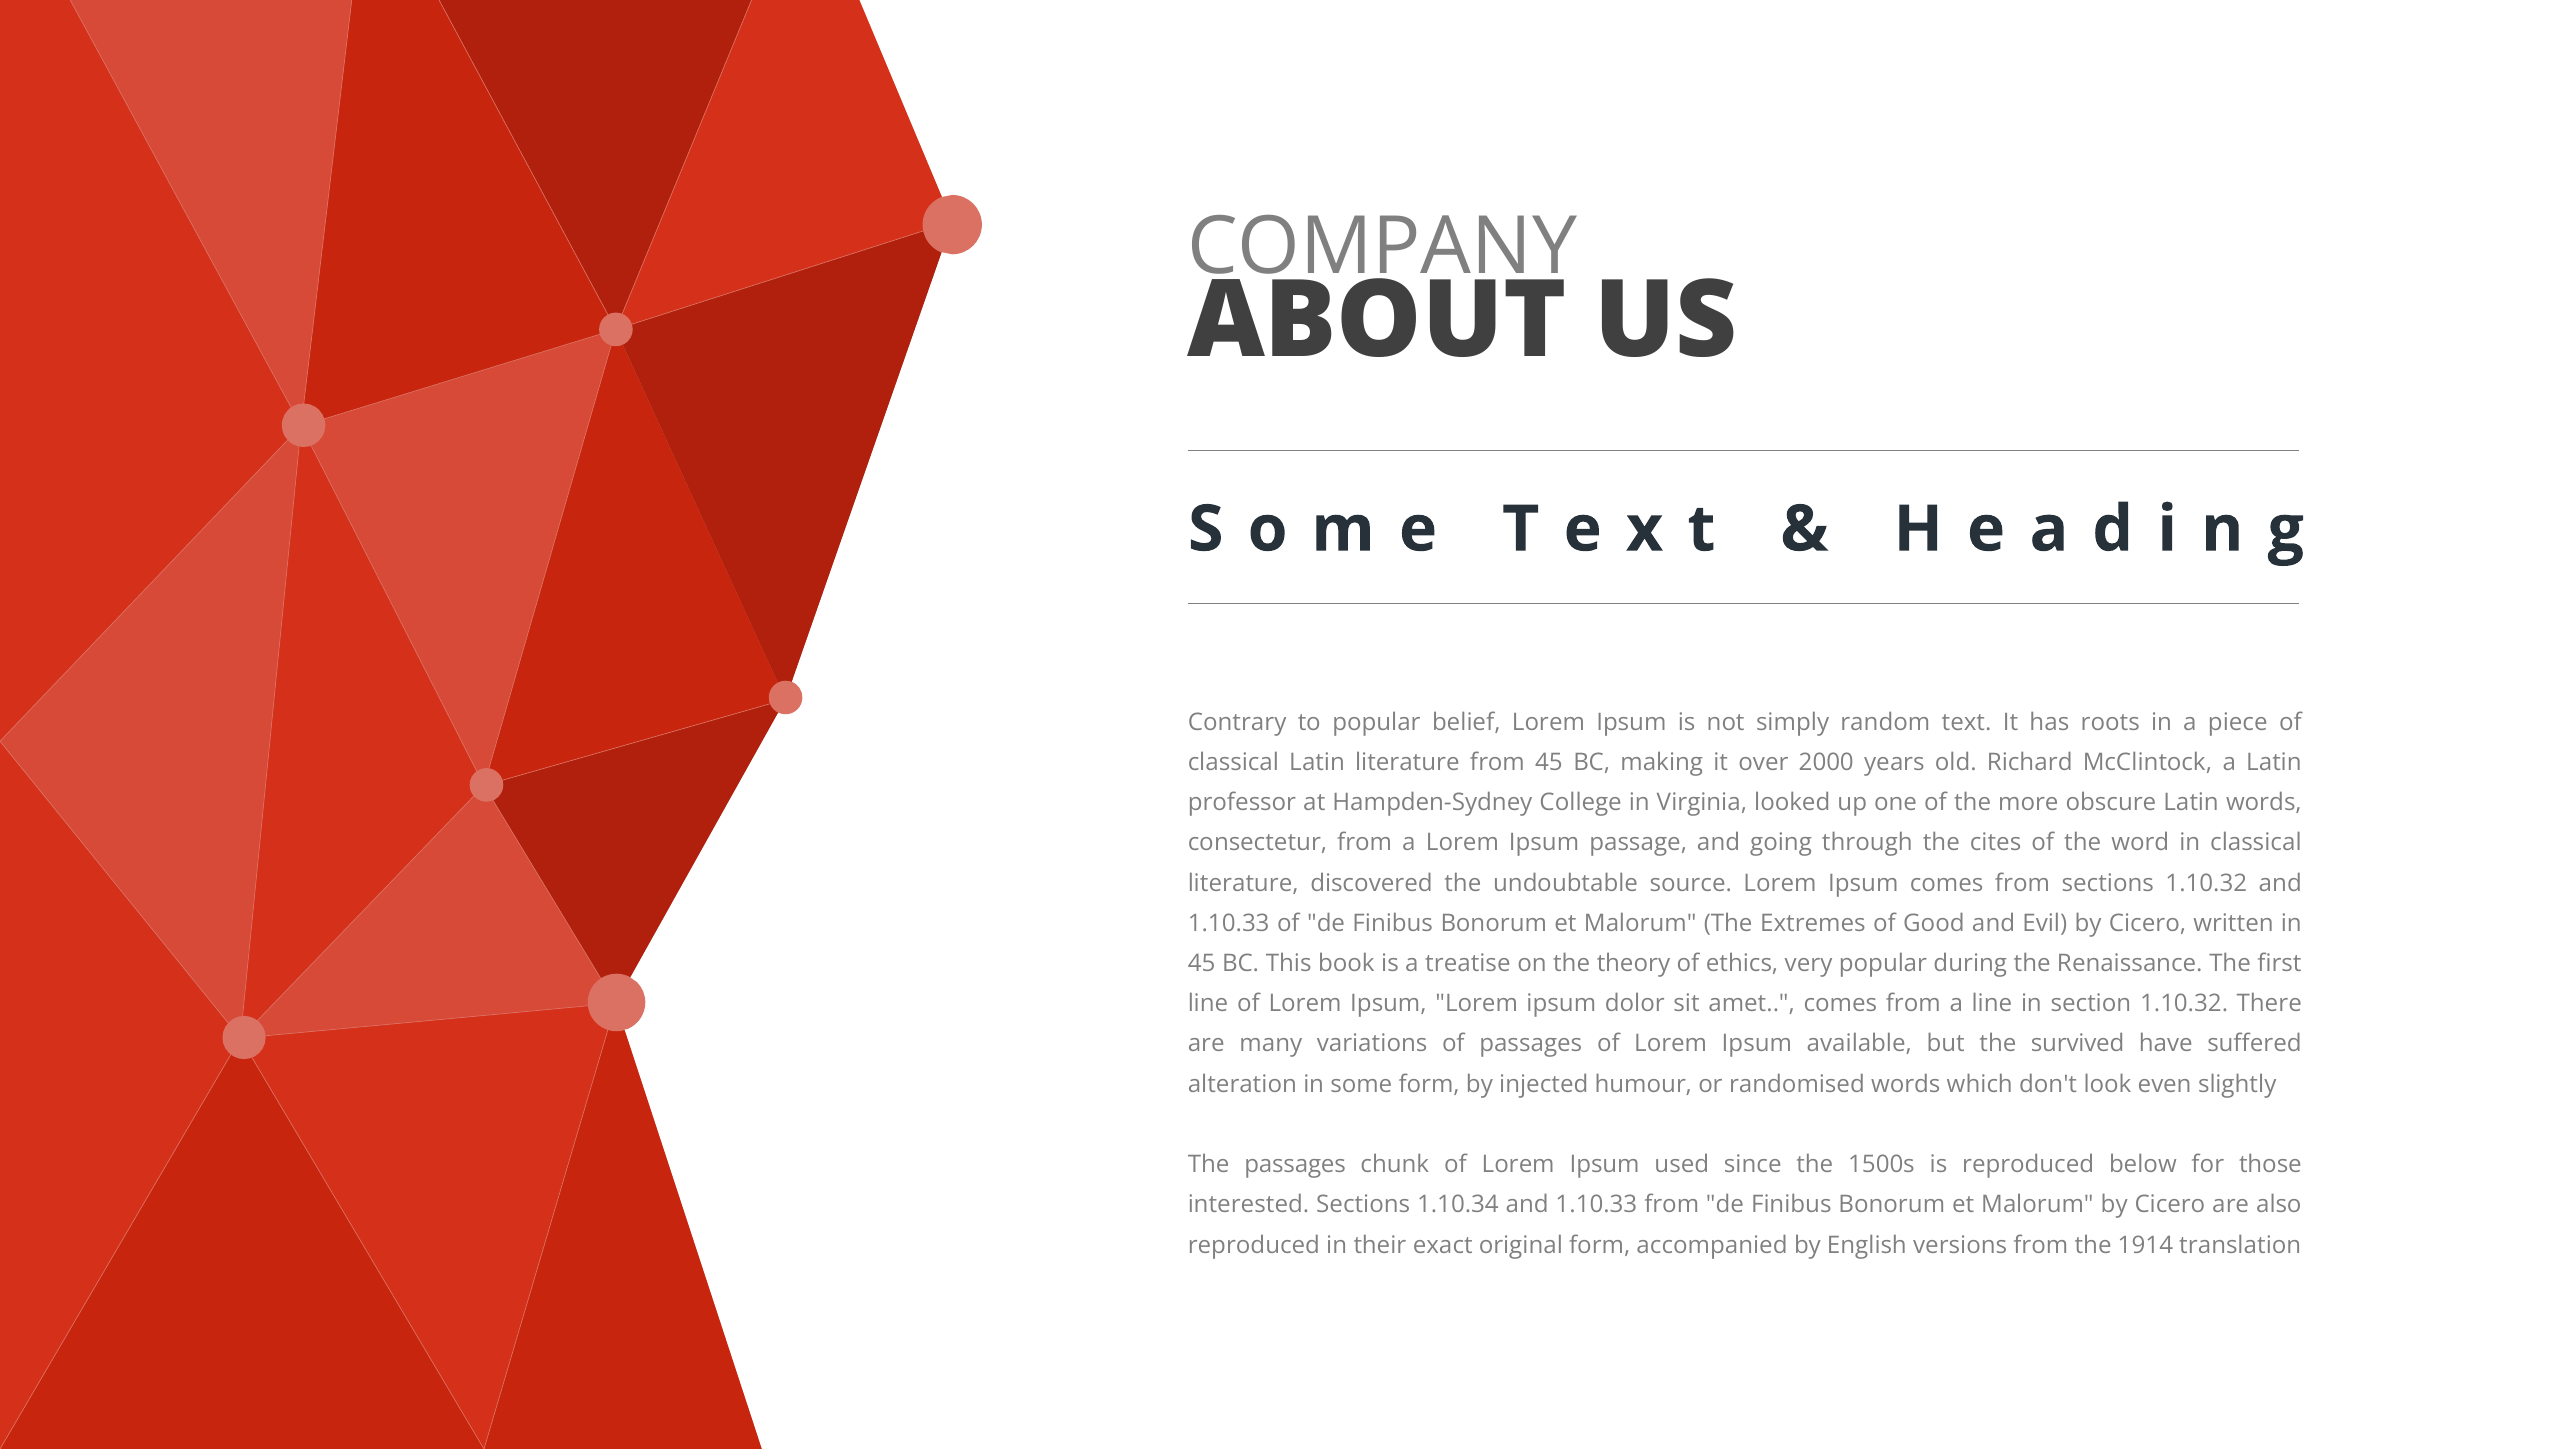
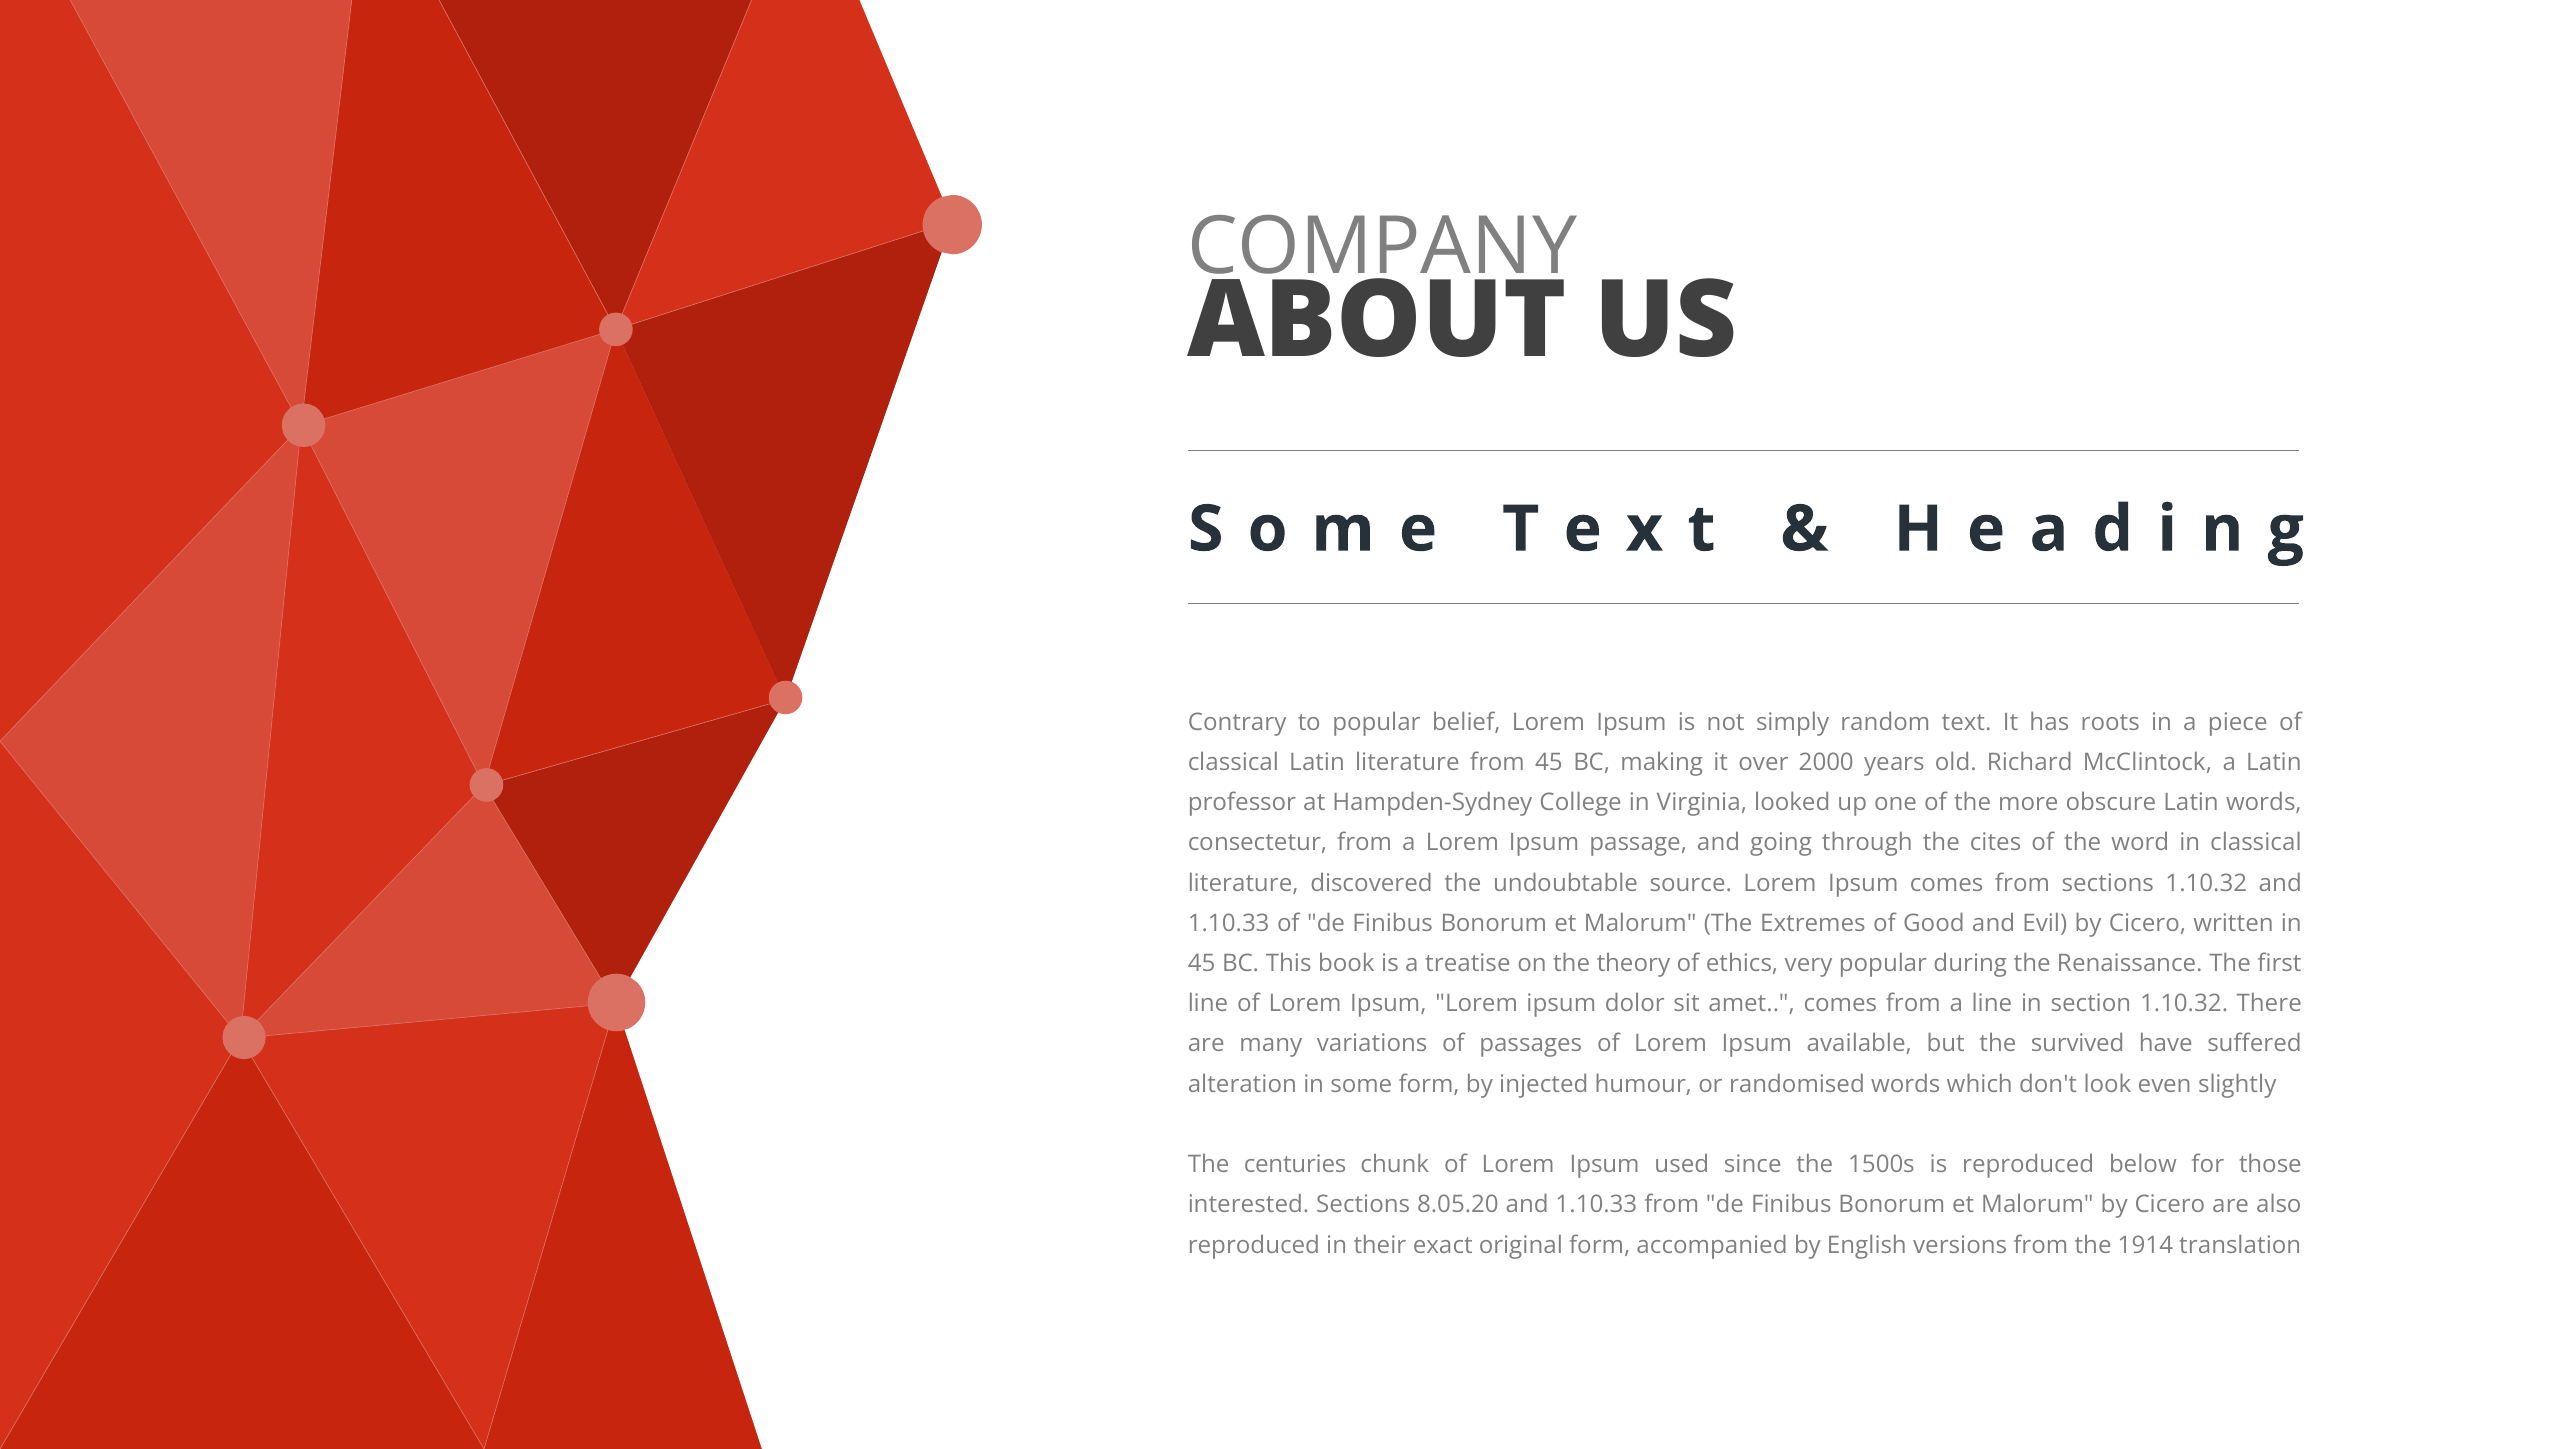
The passages: passages -> centuries
1.10.34: 1.10.34 -> 8.05.20
